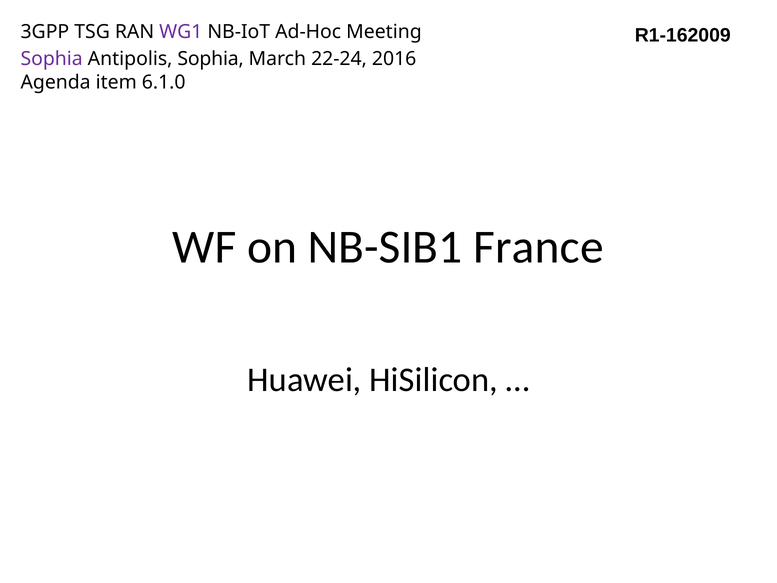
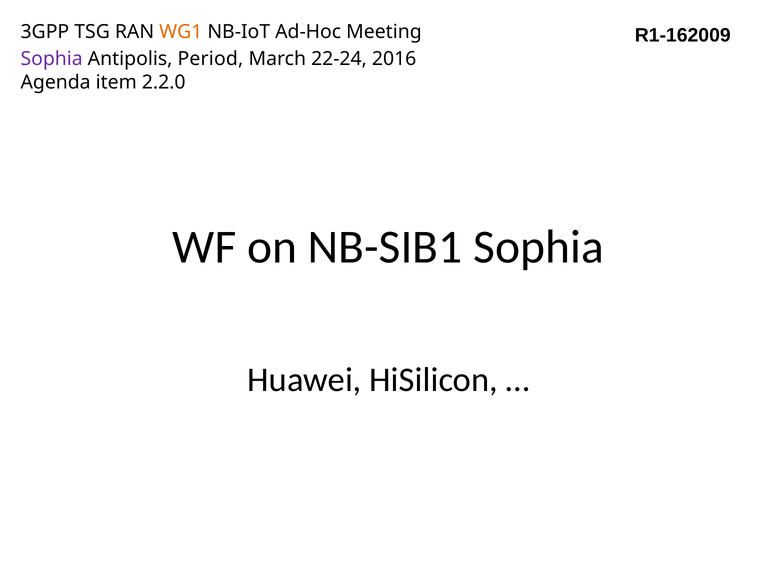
WG1 colour: purple -> orange
Antipolis Sophia: Sophia -> Period
6.1.0: 6.1.0 -> 2.2.0
NB-SIB1 France: France -> Sophia
